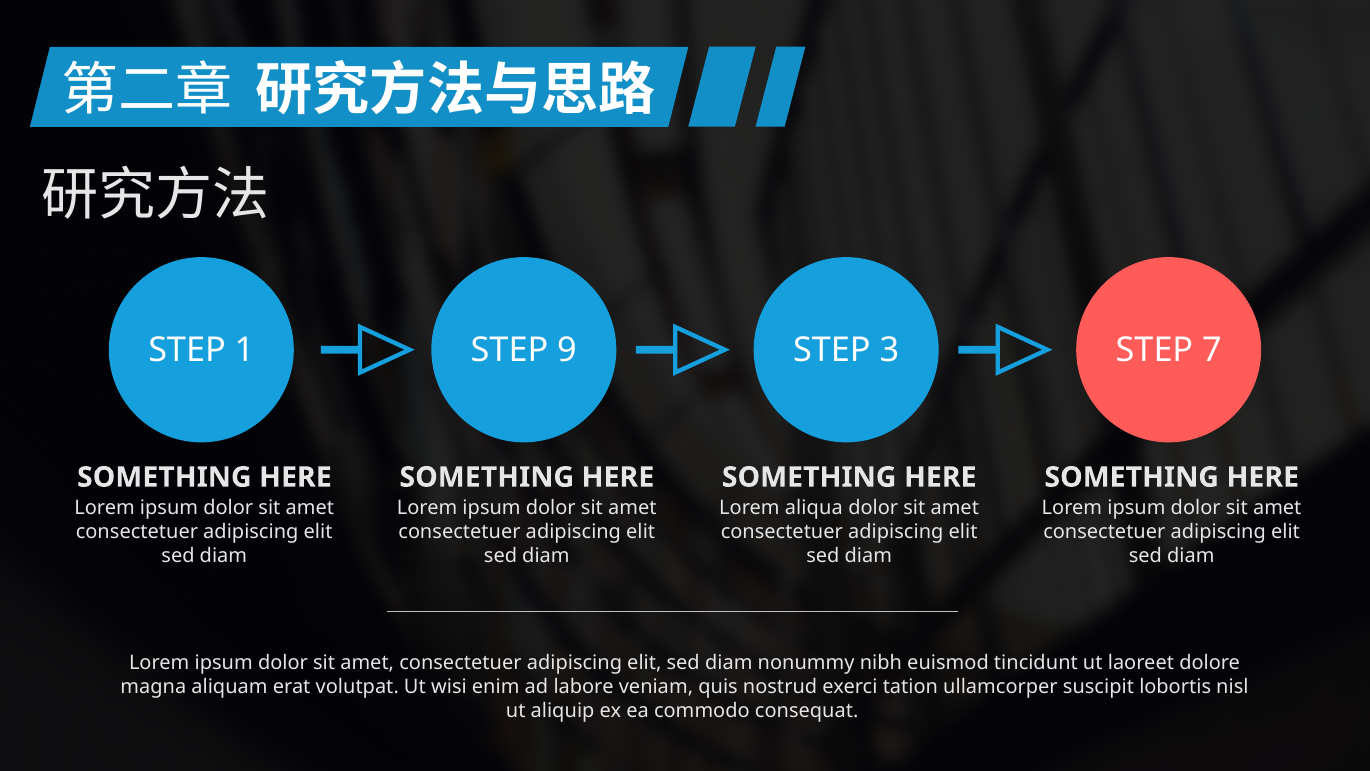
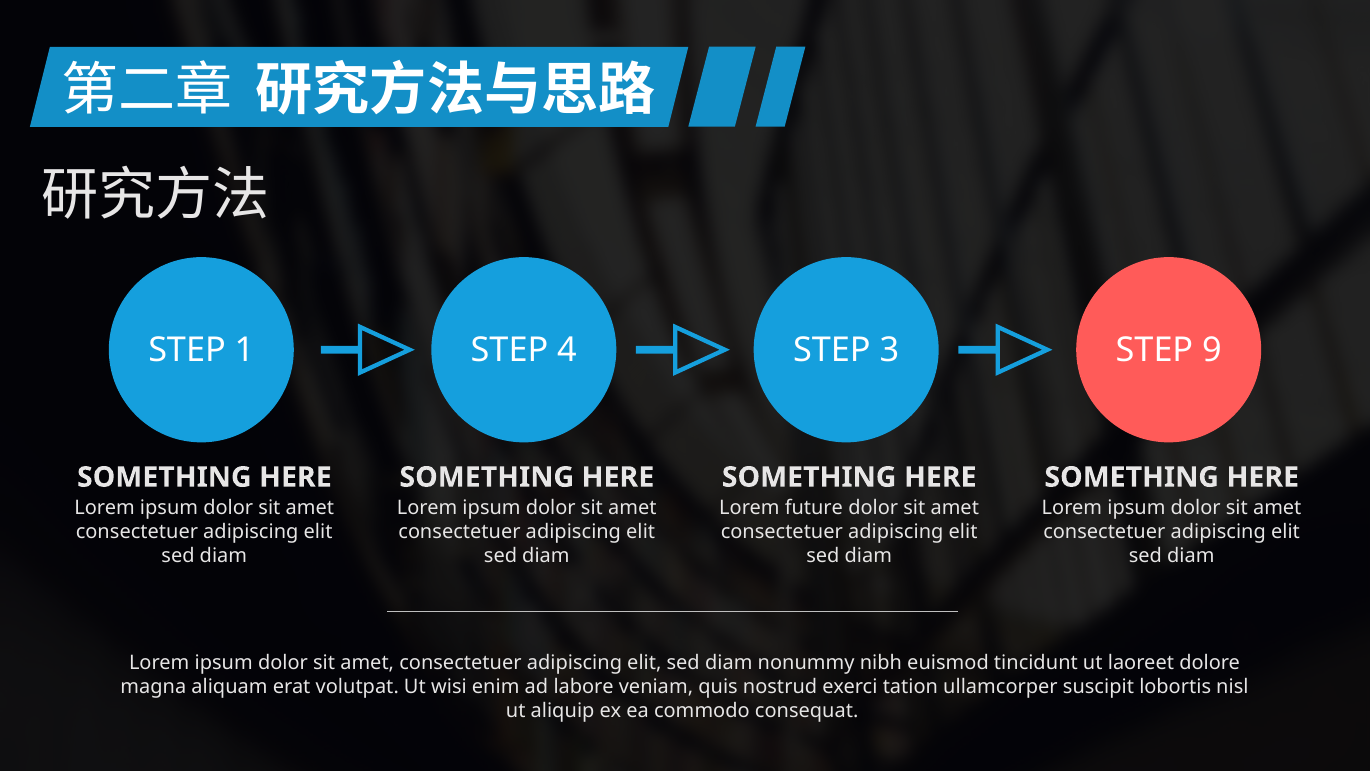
9: 9 -> 4
7: 7 -> 9
aliqua: aliqua -> future
